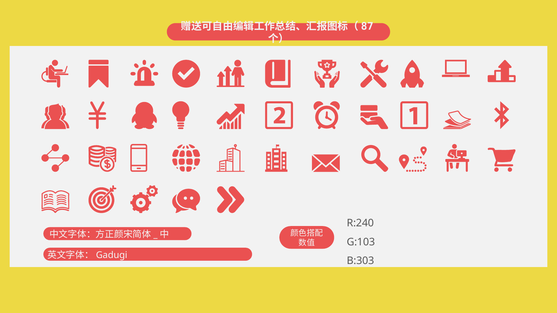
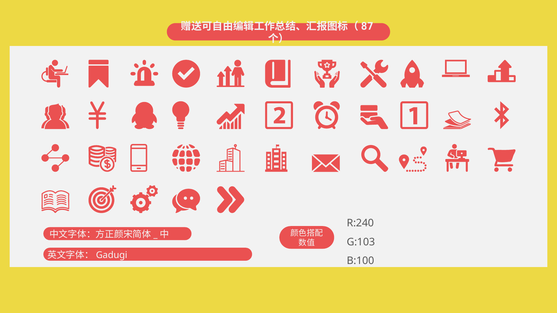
B:303: B:303 -> B:100
